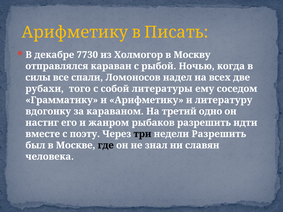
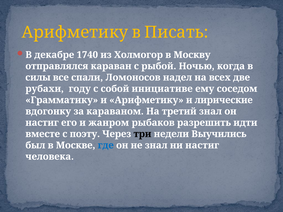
7730: 7730 -> 1740
того: того -> году
литературы: литературы -> инициативе
литературу: литературу -> лирические
третий одно: одно -> знал
недели Разрешить: Разрешить -> Выучились
где colour: black -> blue
ни славян: славян -> настиг
